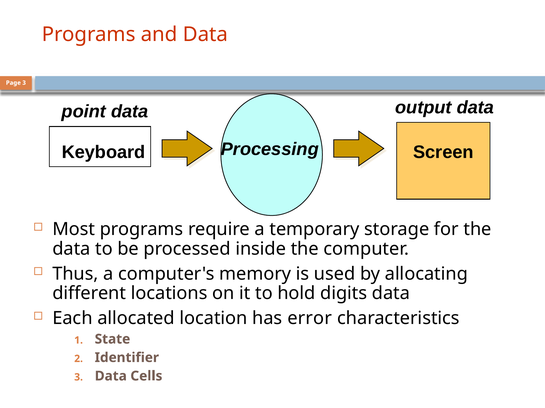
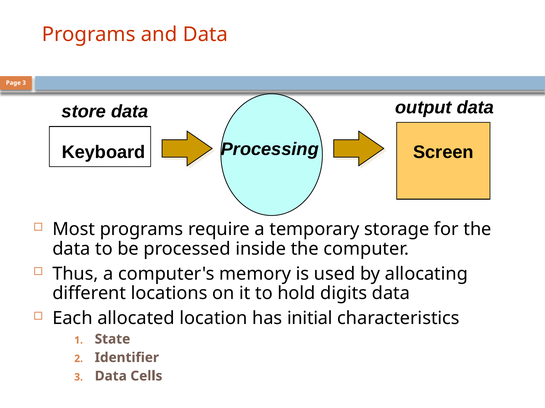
point: point -> store
error: error -> initial
